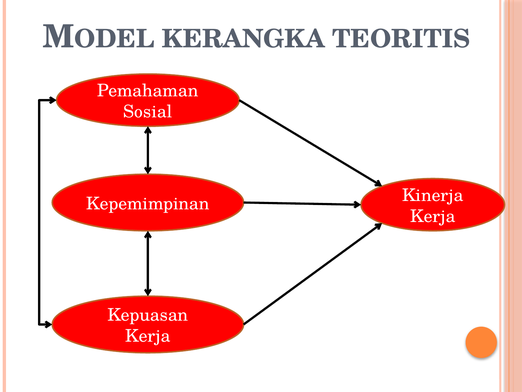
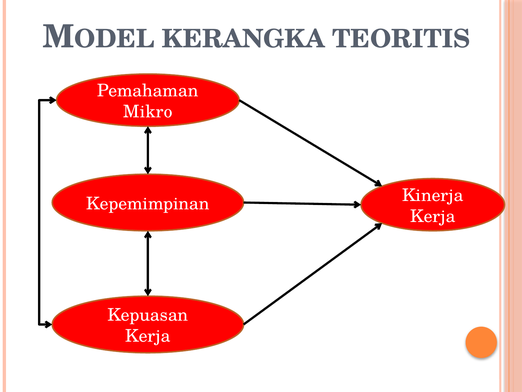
Sosial: Sosial -> Mikro
